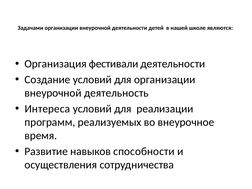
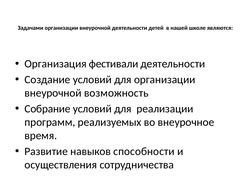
деятельность: деятельность -> возможность
Интереса: Интереса -> Собрание
